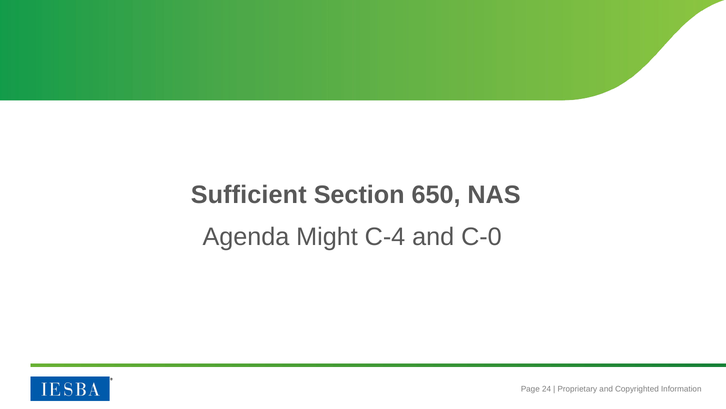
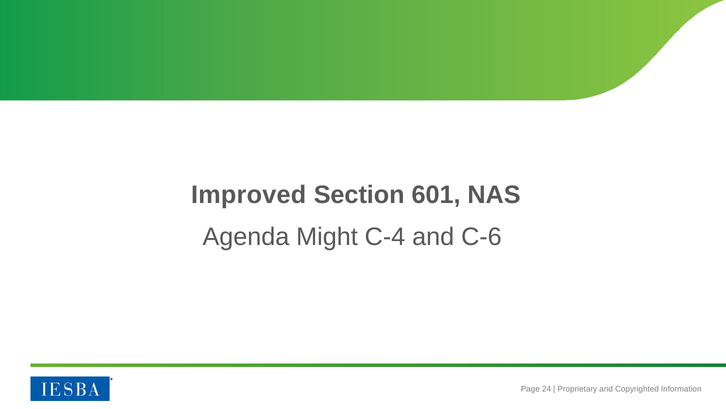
Sufficient: Sufficient -> Improved
650: 650 -> 601
C-0: C-0 -> C-6
